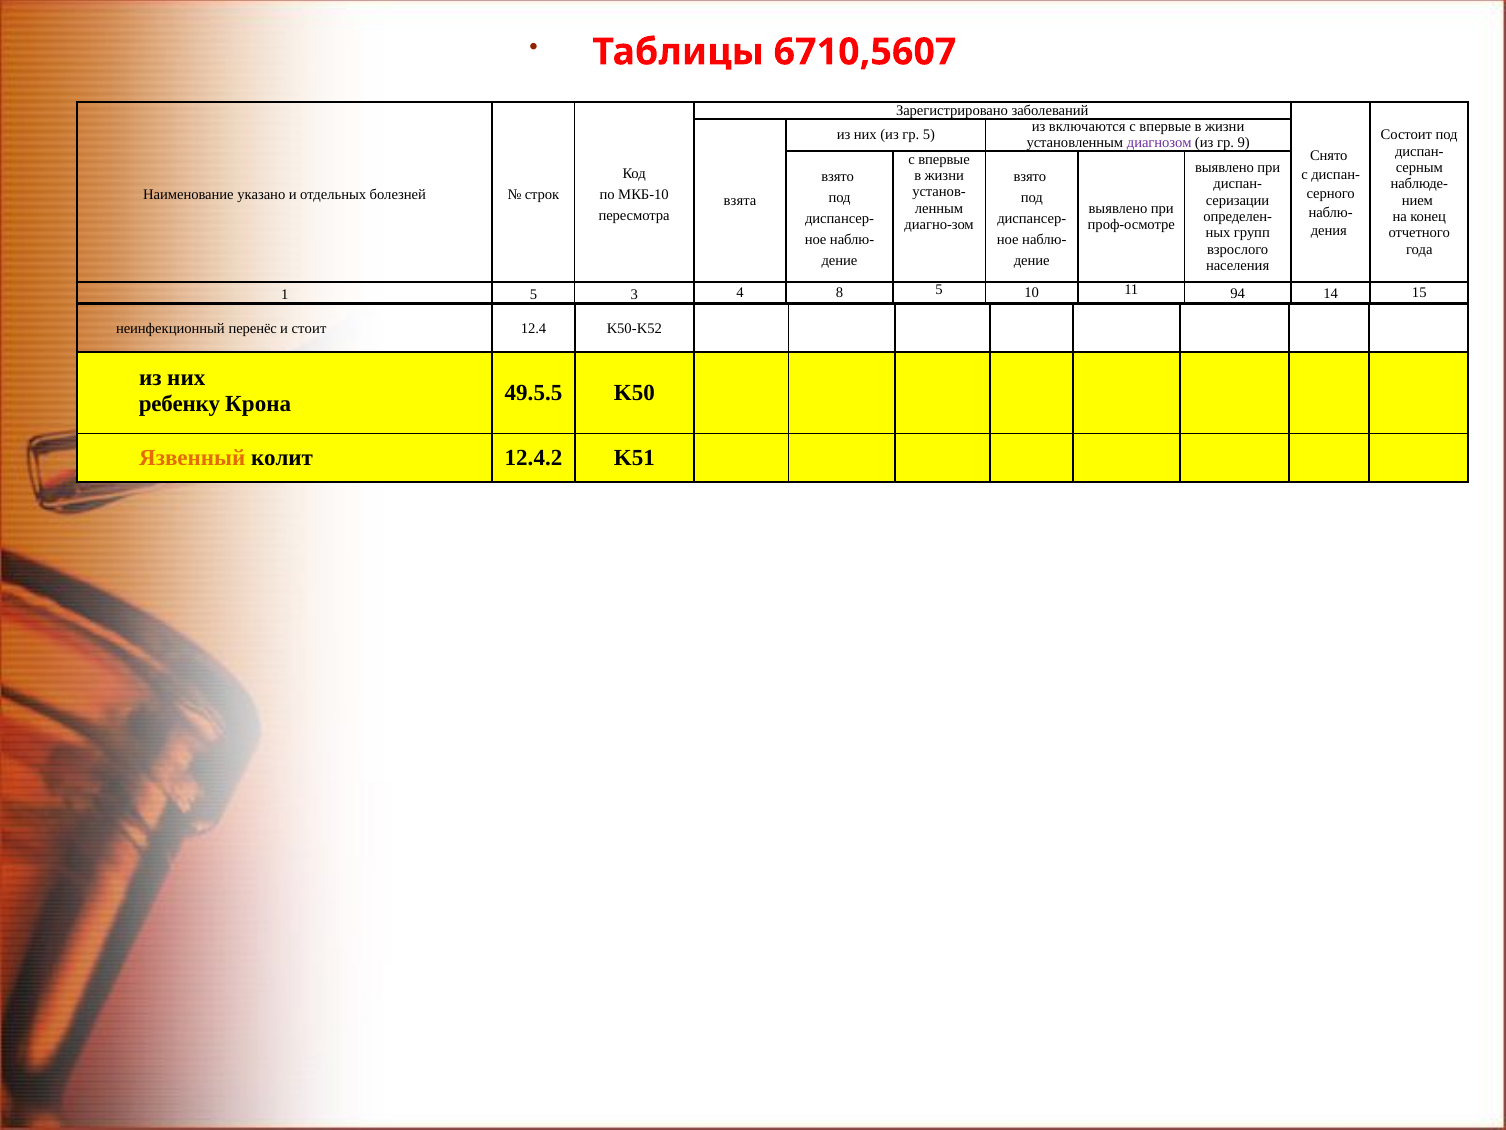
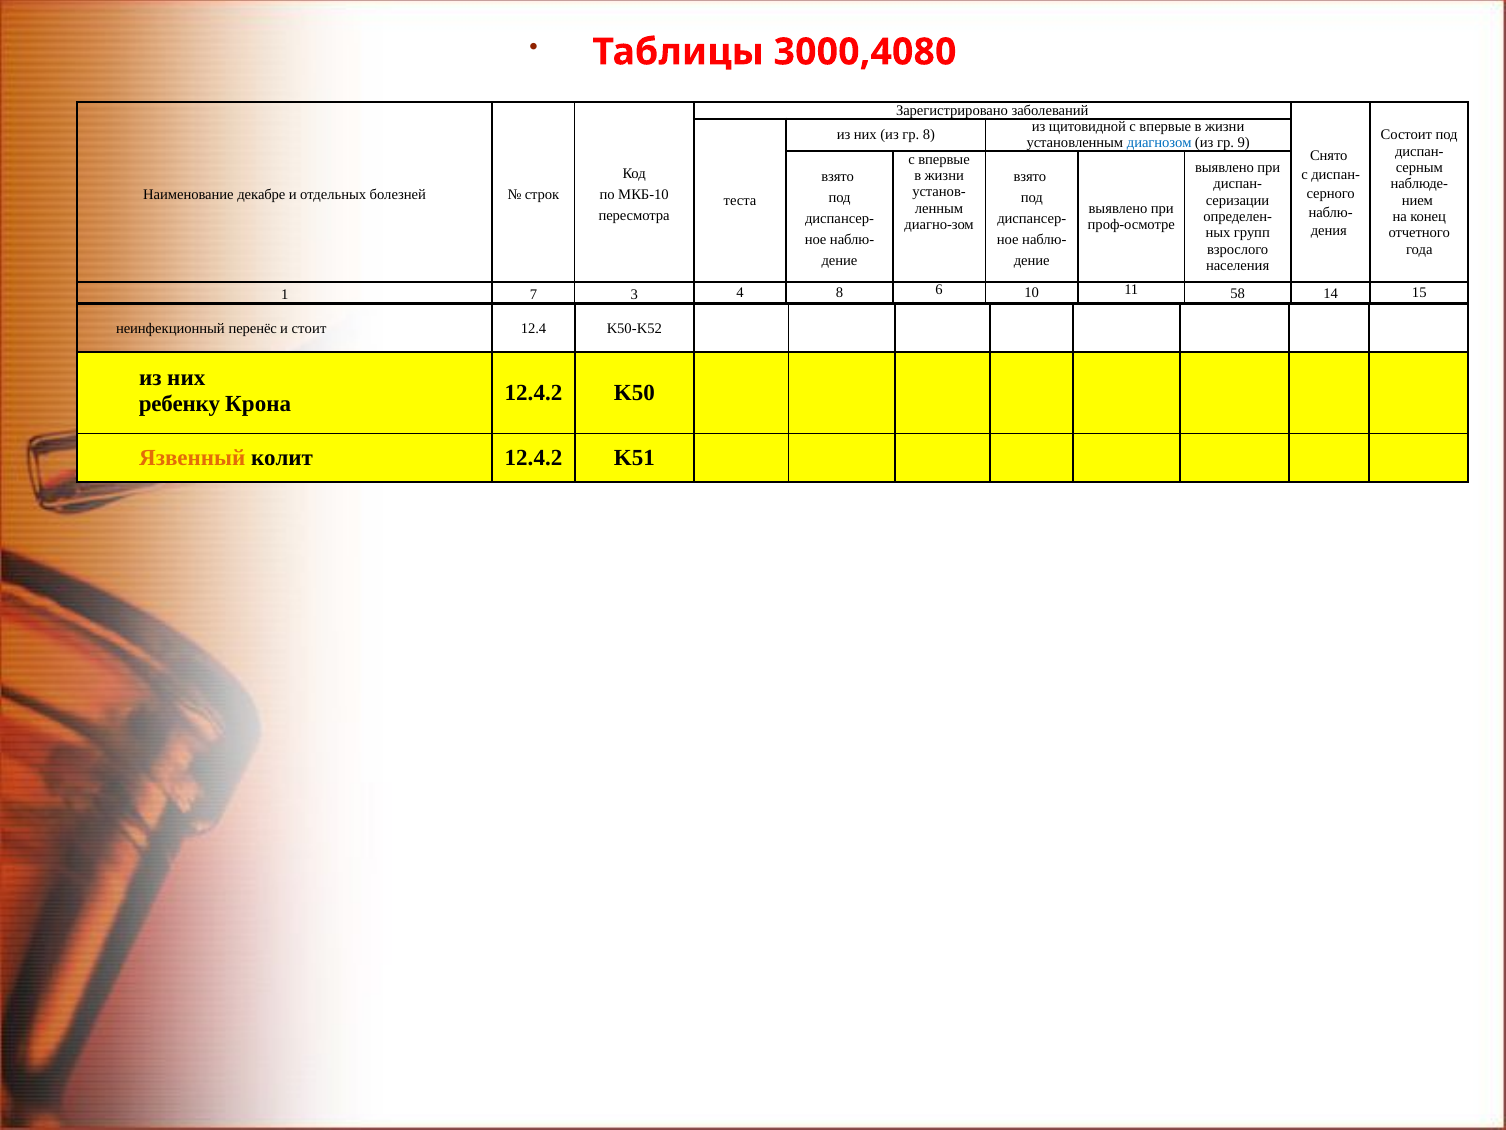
6710,5607: 6710,5607 -> 3000,4080
включаются: включаются -> щитовидной
гр 5: 5 -> 8
диагнозом colour: purple -> blue
указано: указано -> декабре
взята: взята -> теста
1 5: 5 -> 7
8 5: 5 -> 6
94: 94 -> 58
Крона 49.5.5: 49.5.5 -> 12.4.2
